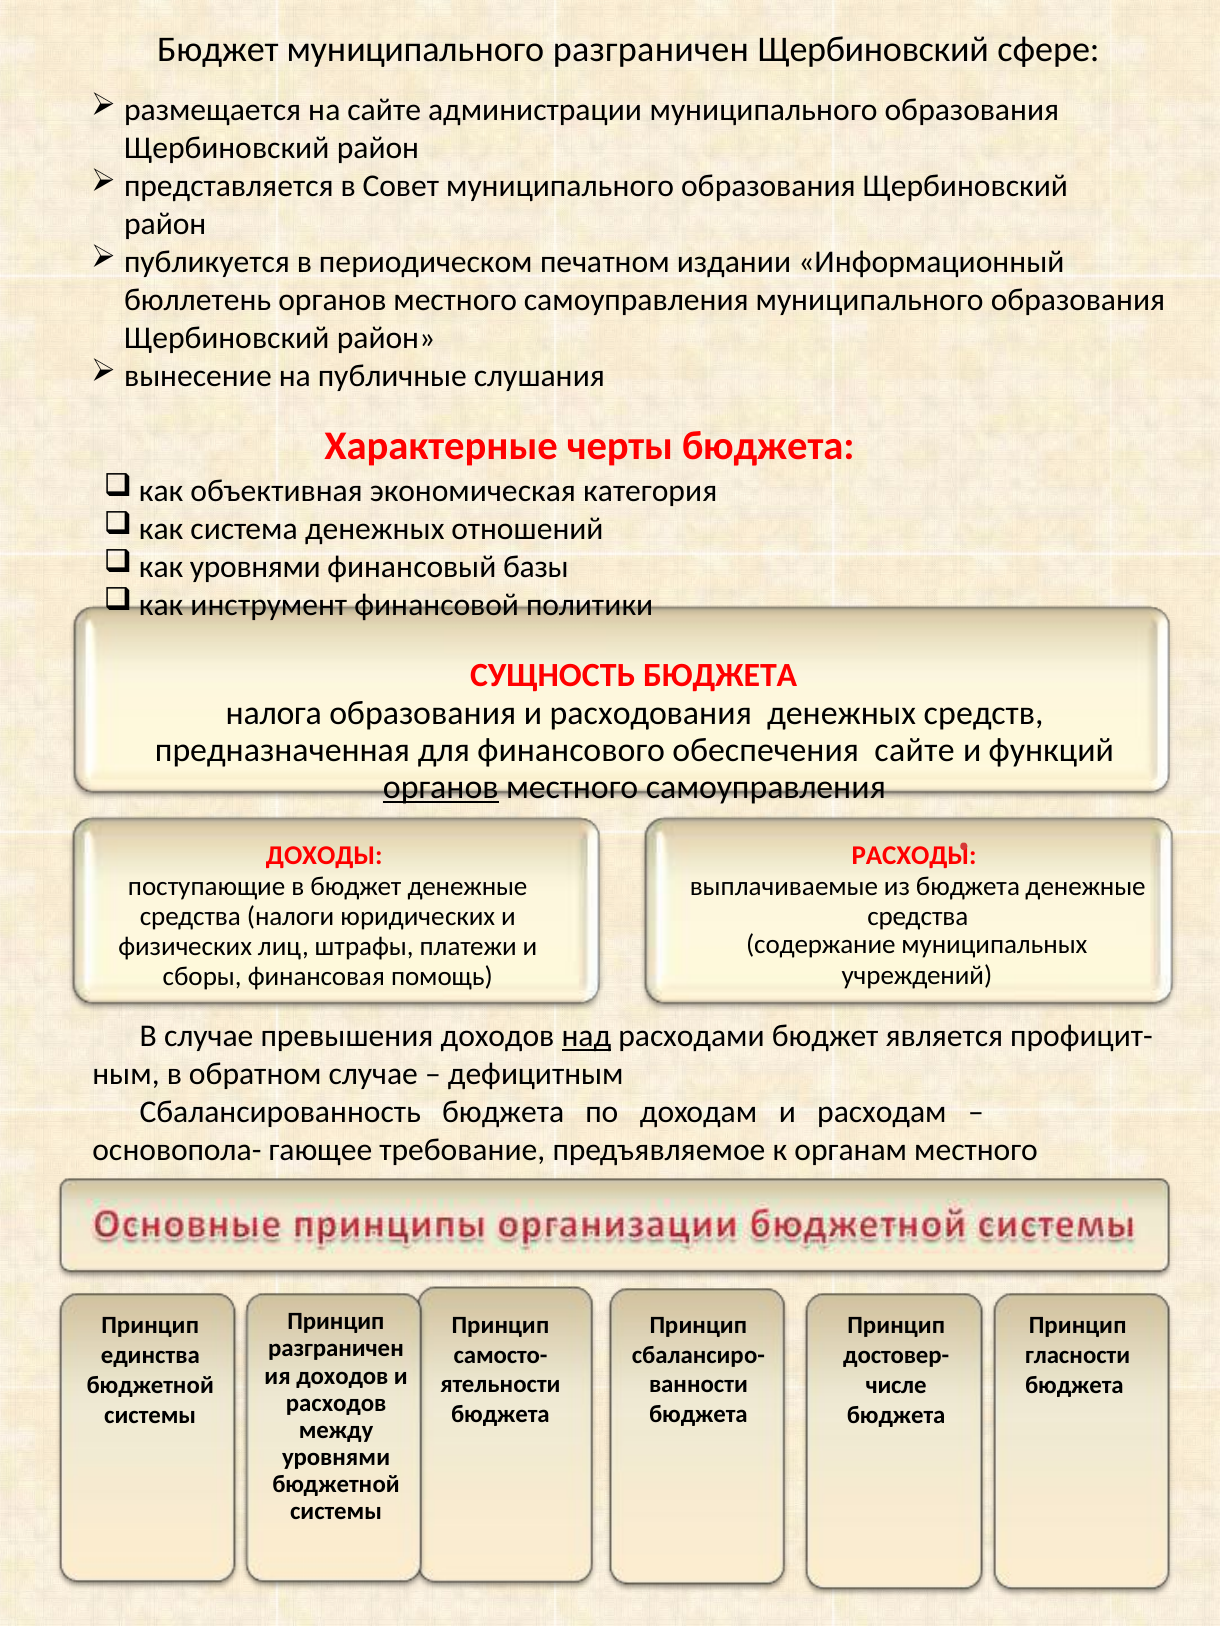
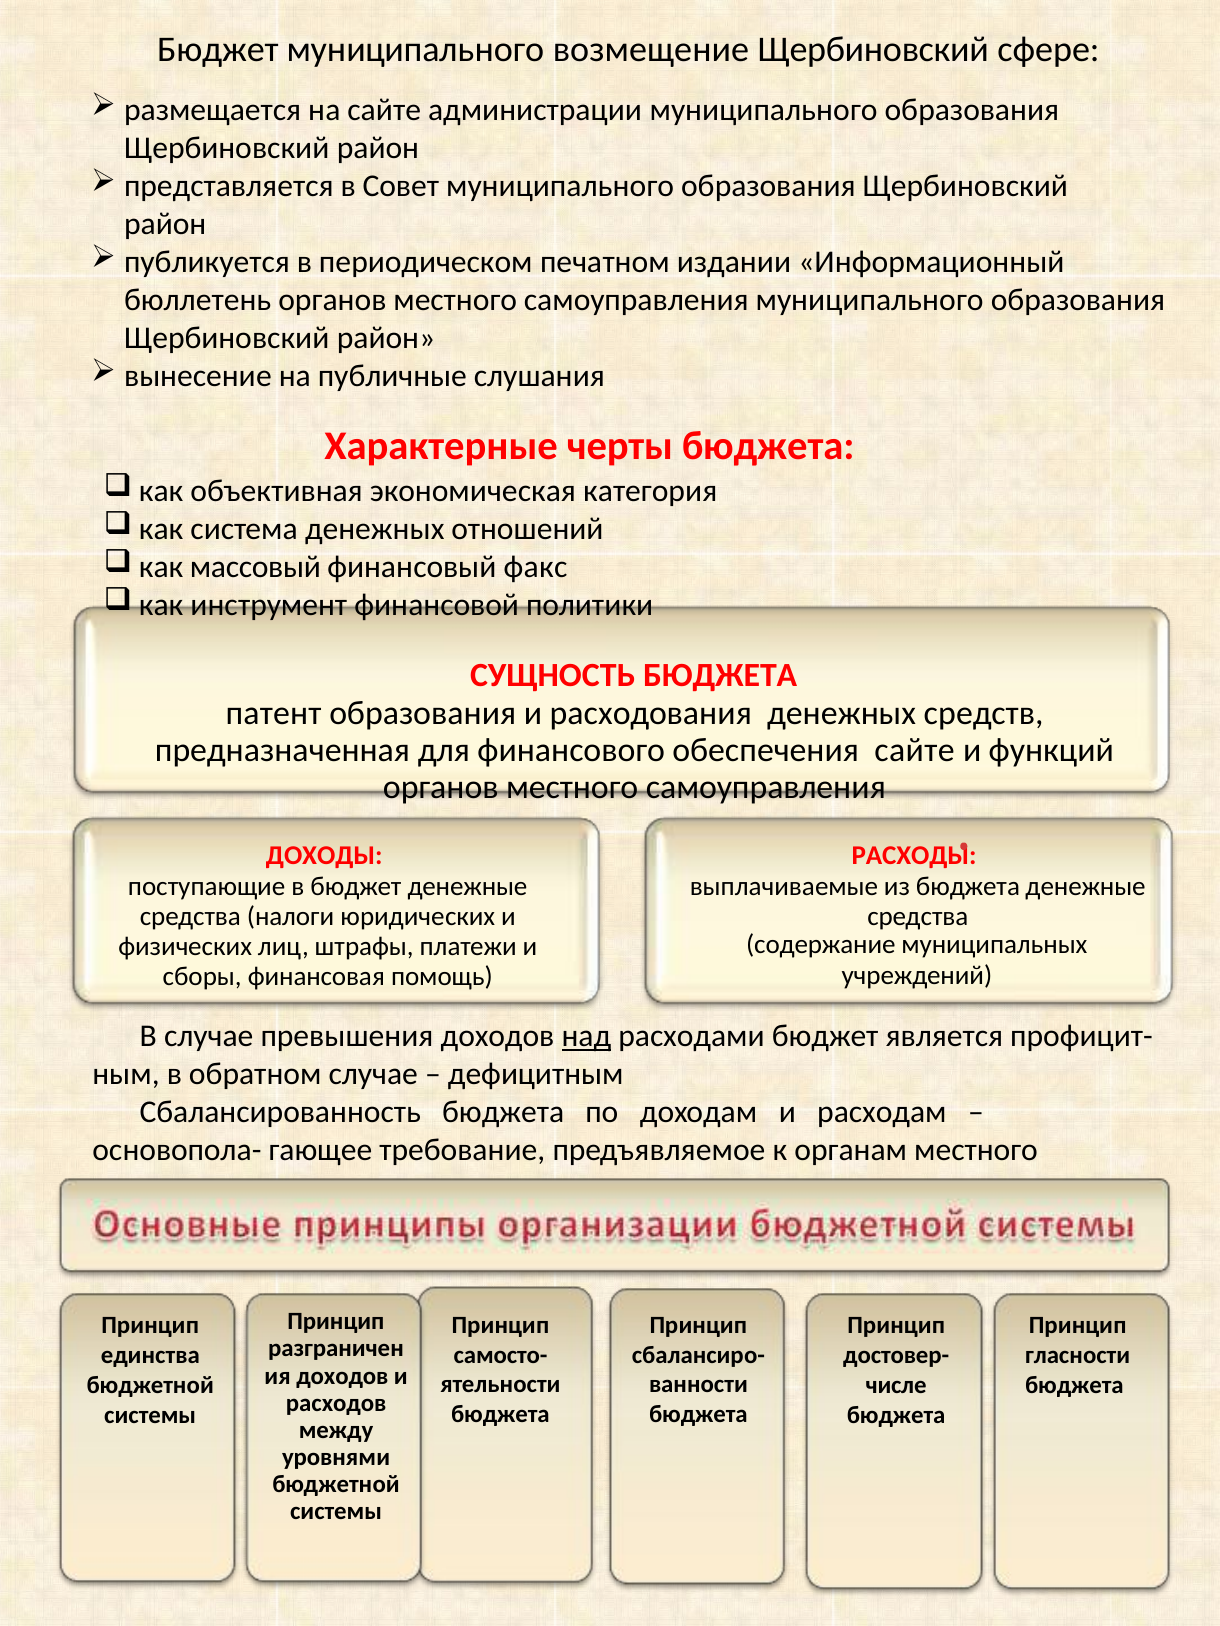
муниципального разграничен: разграничен -> возмещение
уровнями at (255, 567): уровнями -> массовый
базы: базы -> факс
налога: налога -> патент
органов at (441, 788) underline: present -> none
